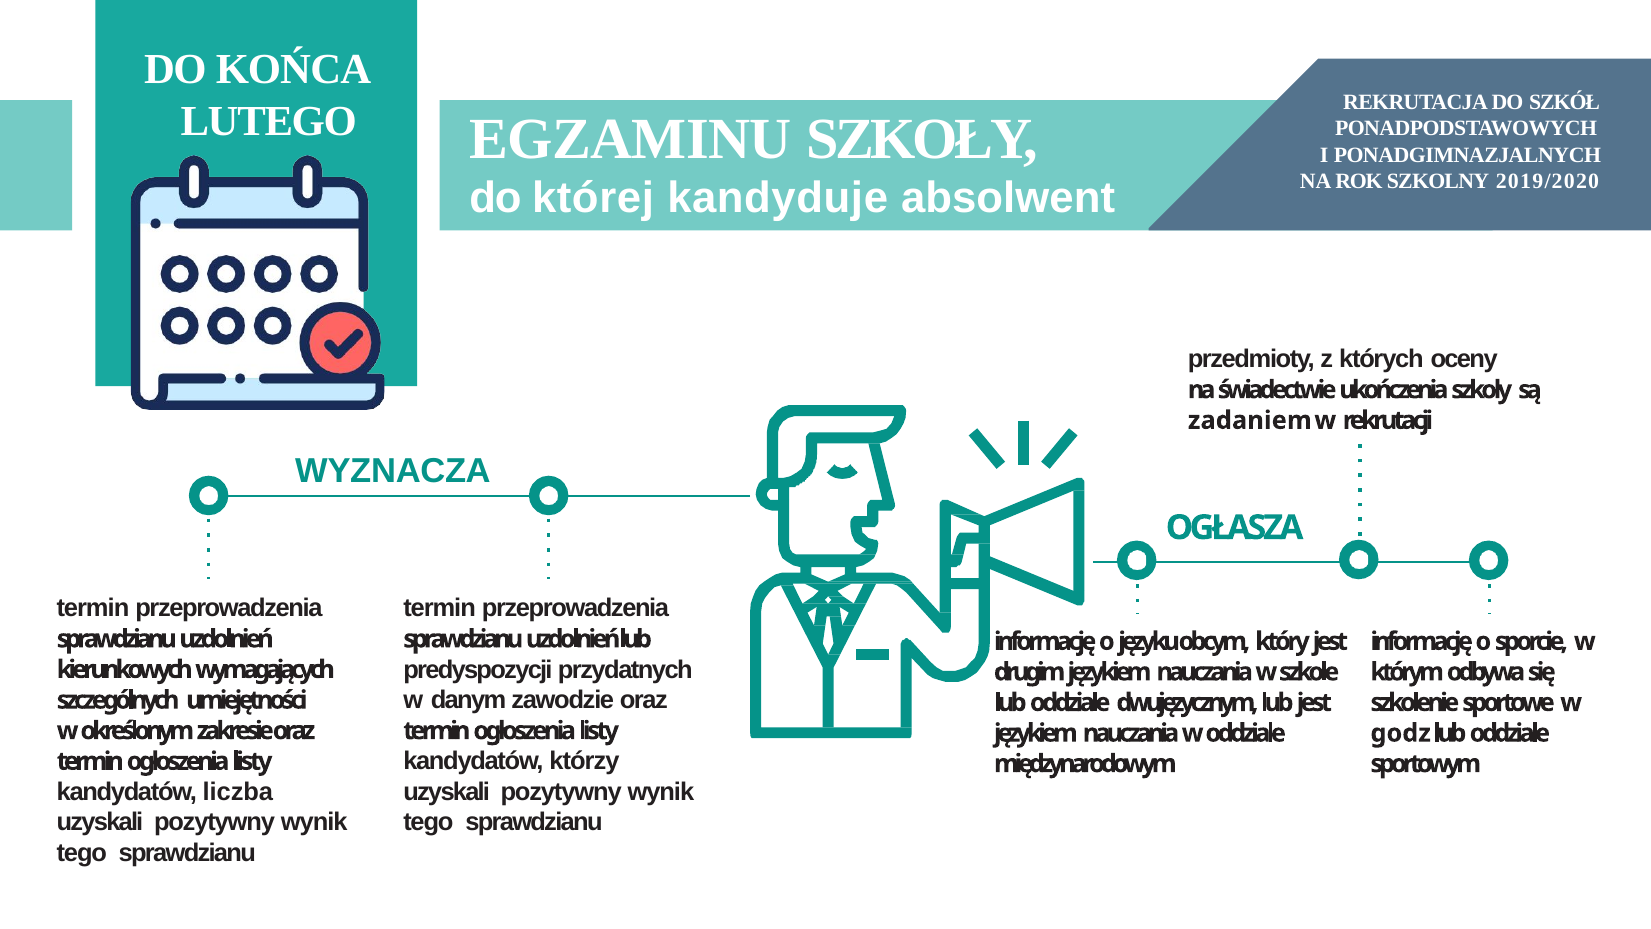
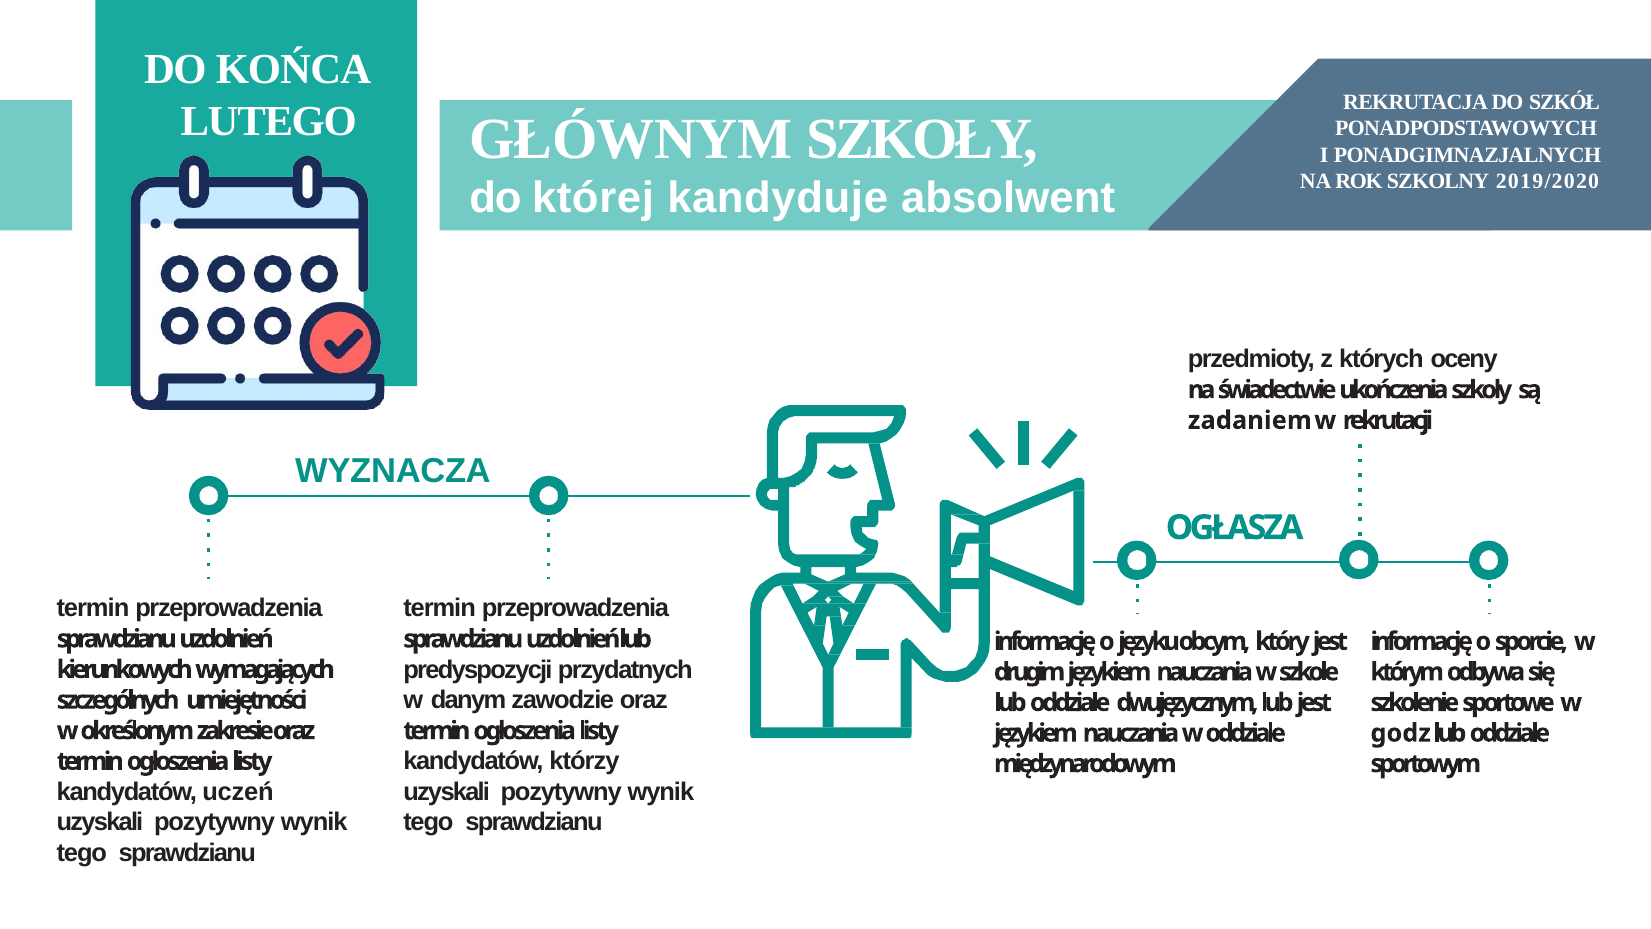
EGZAMINU: EGZAMINU -> GŁÓWNYM
liczba: liczba -> uczeń
